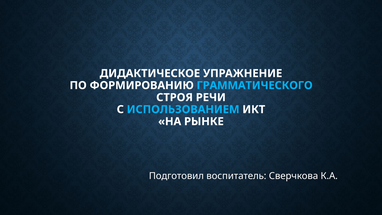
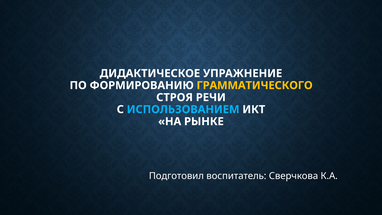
ГРАММАТИЧЕСКОГО colour: light blue -> yellow
